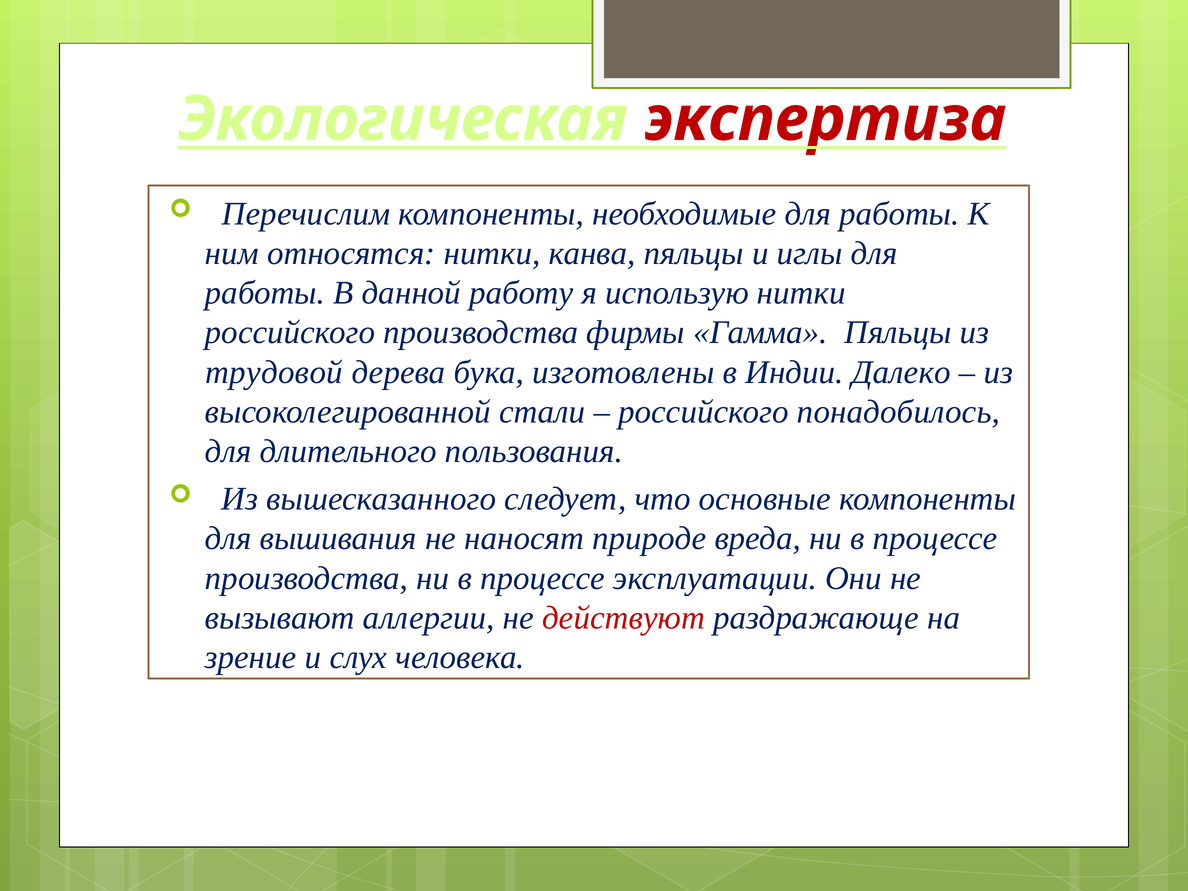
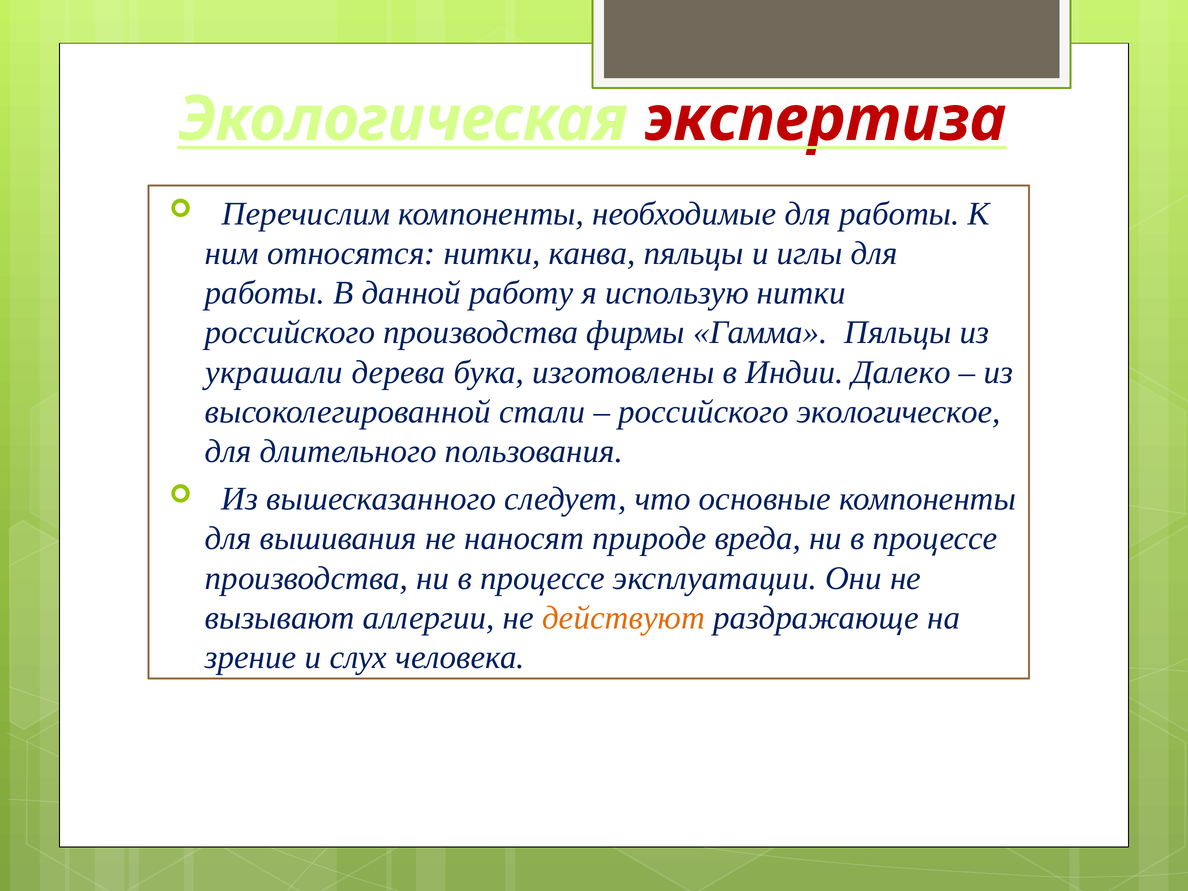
трудовой: трудовой -> украшали
понадобилось: понадобилось -> экологическое
действуют colour: red -> orange
